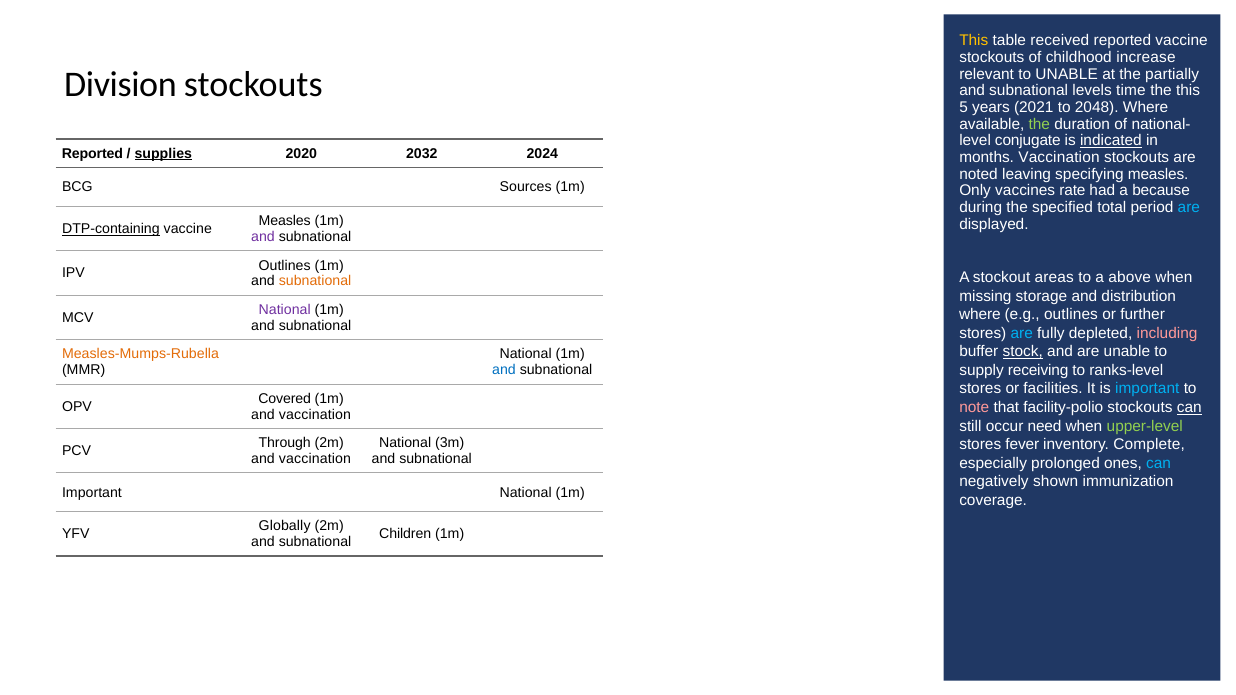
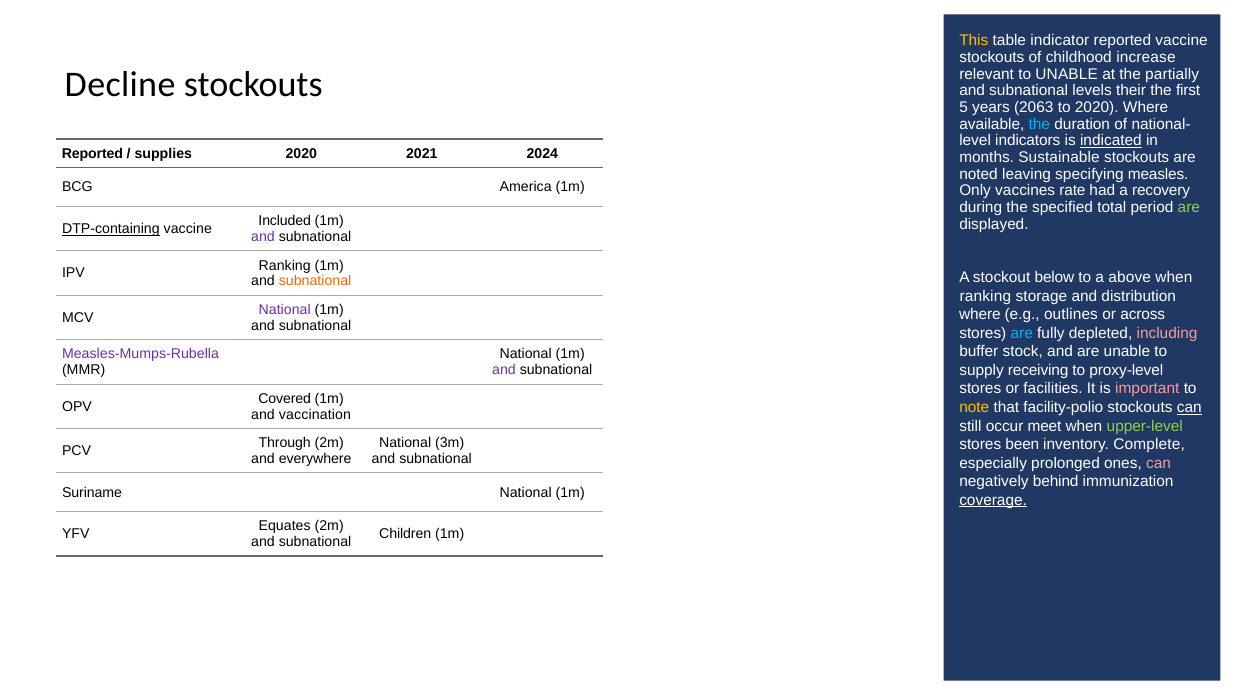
received: received -> indicator
Division: Division -> Decline
time: time -> their
the this: this -> first
2021: 2021 -> 2063
to 2048: 2048 -> 2020
the at (1039, 124) colour: light green -> light blue
conjugate: conjugate -> indicators
supplies underline: present -> none
2032: 2032 -> 2021
months Vaccination: Vaccination -> Sustainable
Sources: Sources -> America
because: because -> recovery
are at (1189, 207) colour: light blue -> light green
Measles at (285, 221): Measles -> Included
Outlines at (285, 266): Outlines -> Ranking
areas: areas -> below
missing at (985, 296): missing -> ranking
further: further -> across
stock underline: present -> none
Measles-Mumps-Rubella colour: orange -> purple
ranks-level: ranks-level -> proxy-level
and at (504, 370) colour: blue -> purple
important at (1147, 389) colour: light blue -> pink
note colour: pink -> yellow
need: need -> meet
fever: fever -> been
vaccination at (315, 459): vaccination -> everywhere
can at (1158, 463) colour: light blue -> pink
shown: shown -> behind
Important at (92, 493): Important -> Suriname
coverage underline: none -> present
Globally: Globally -> Equates
